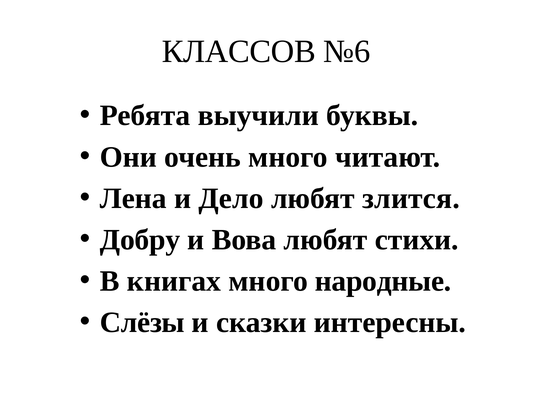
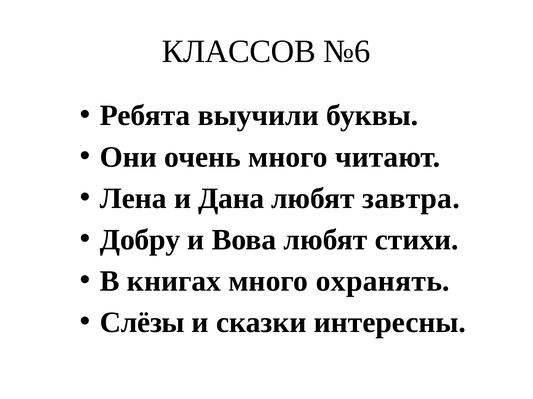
Дело: Дело -> Дана
злится: злится -> завтра
народные: народные -> охранять
